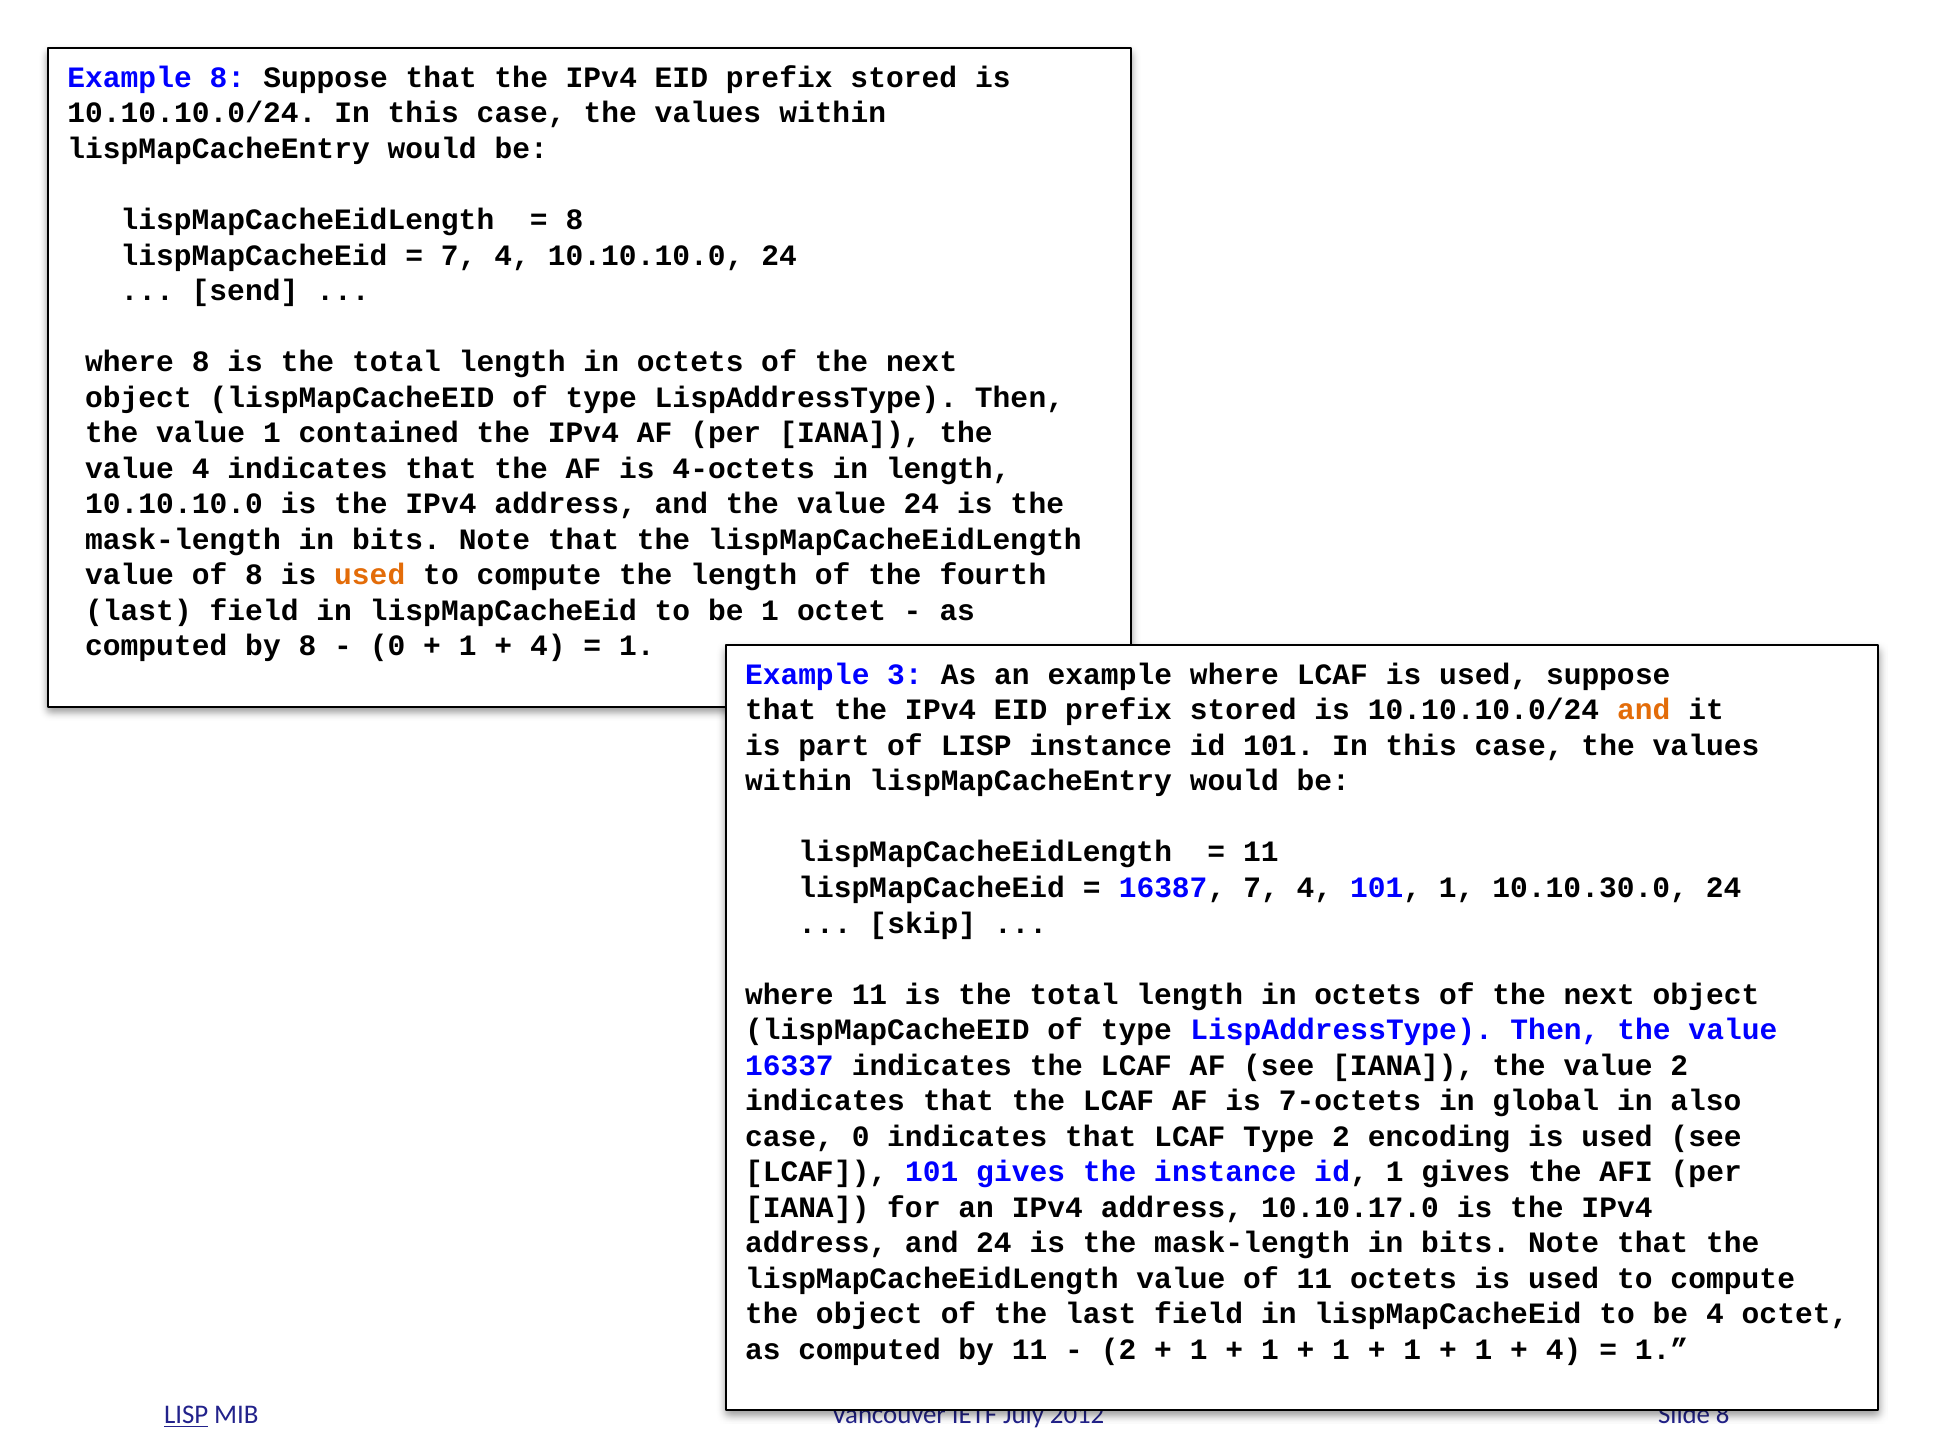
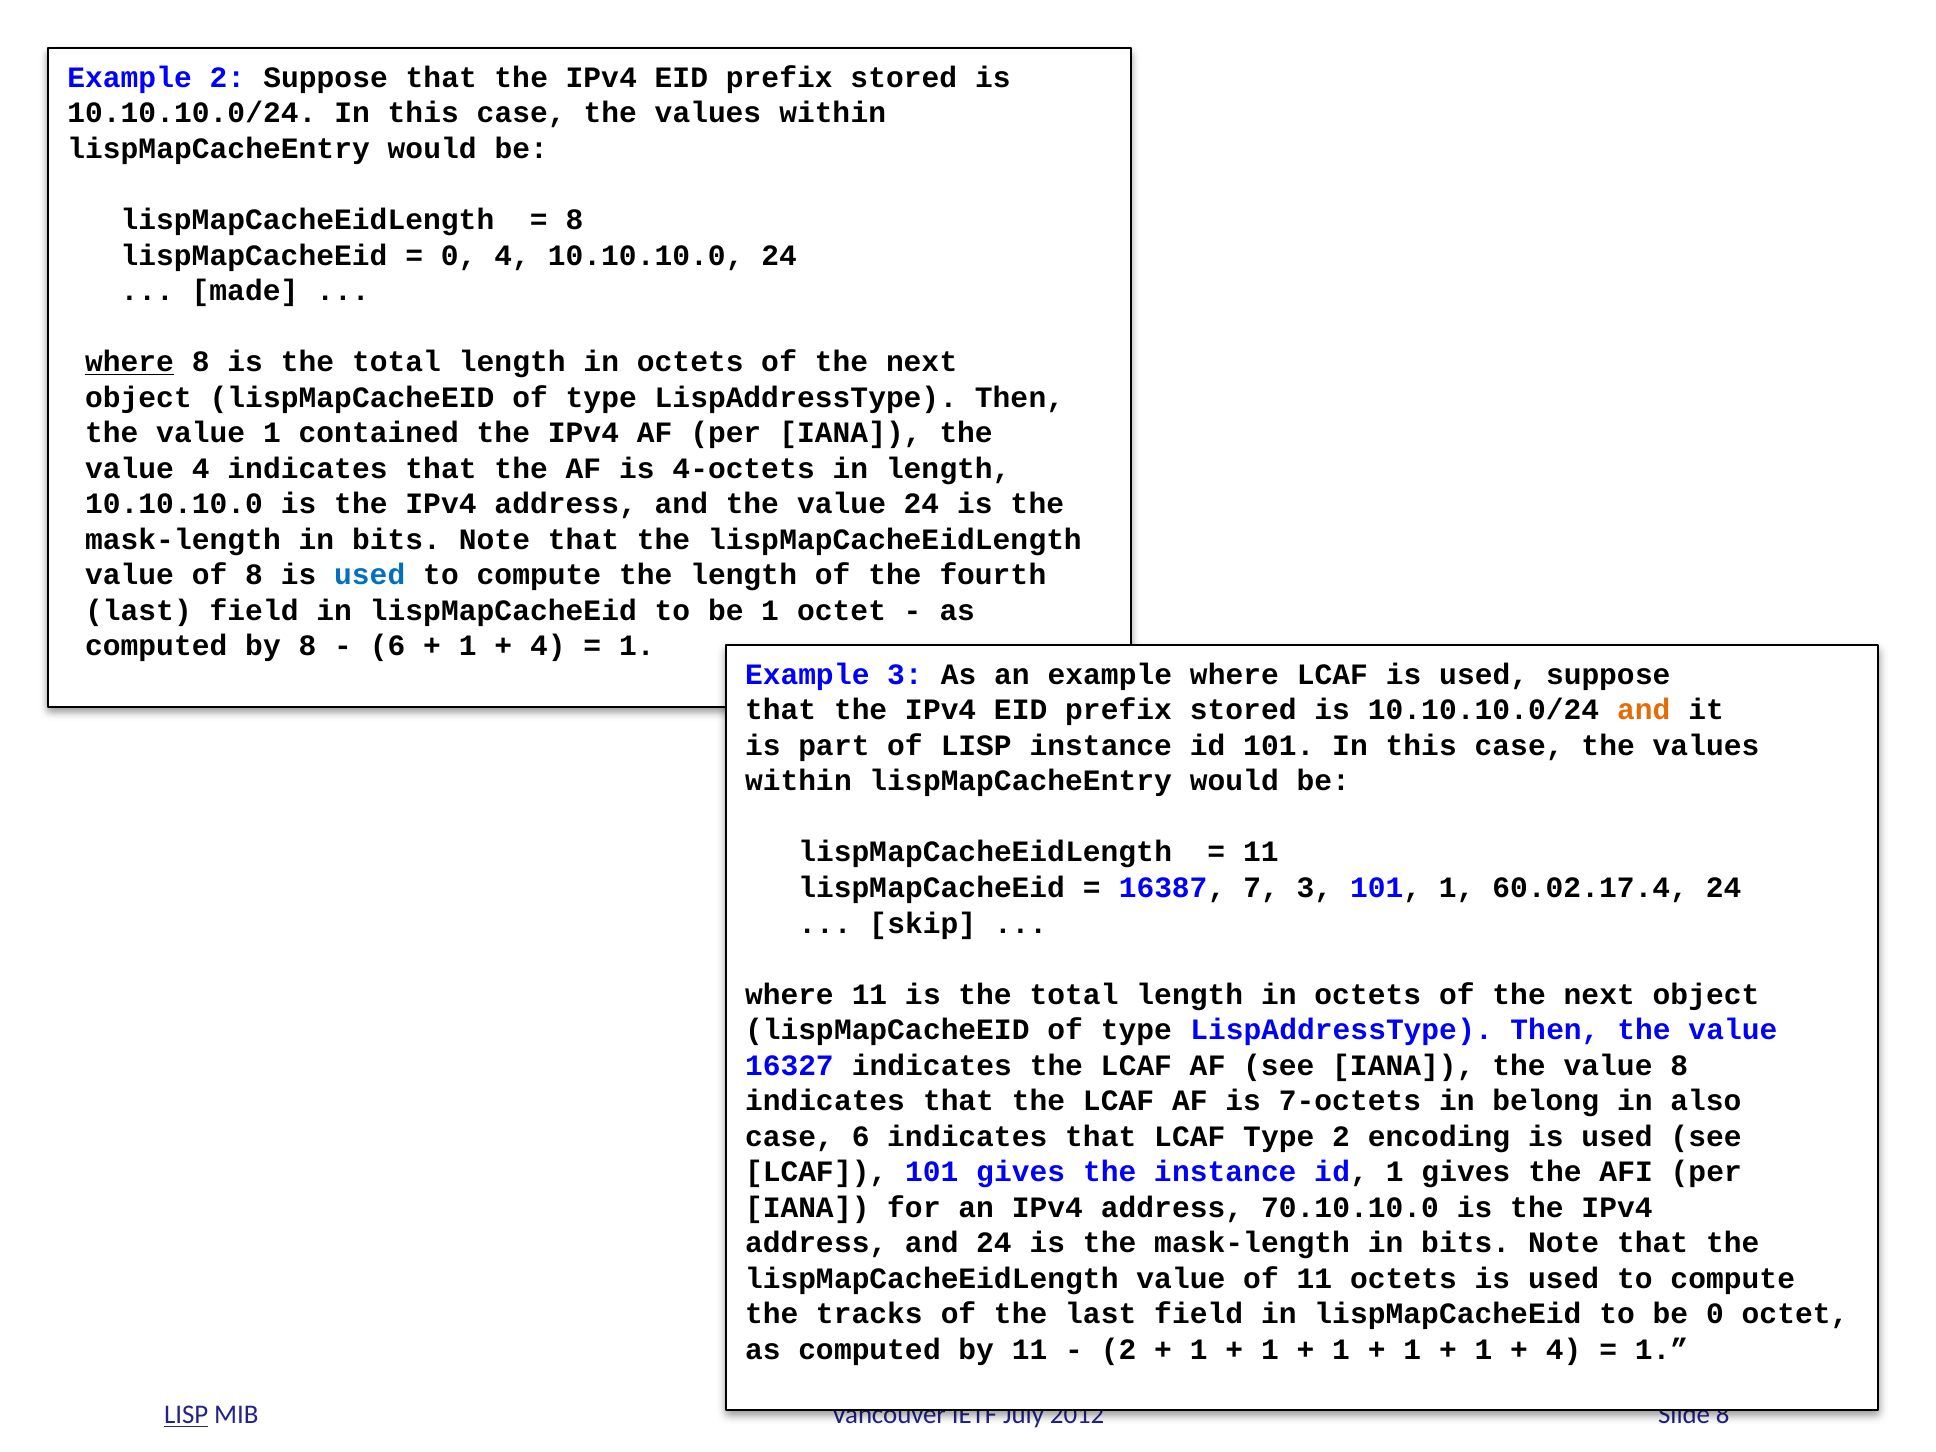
Example 8: 8 -> 2
7 at (459, 255): 7 -> 0
send: send -> made
where at (130, 362) underline: none -> present
used at (370, 575) colour: orange -> blue
0 at (388, 646): 0 -> 6
16387 7 4: 4 -> 3
10.10.30.0: 10.10.30.0 -> 60.02.17.4
16337: 16337 -> 16327
value 2: 2 -> 8
global: global -> belong
case 0: 0 -> 6
10.10.17.0: 10.10.17.0 -> 70.10.10.0
the object: object -> tracks
be 4: 4 -> 0
